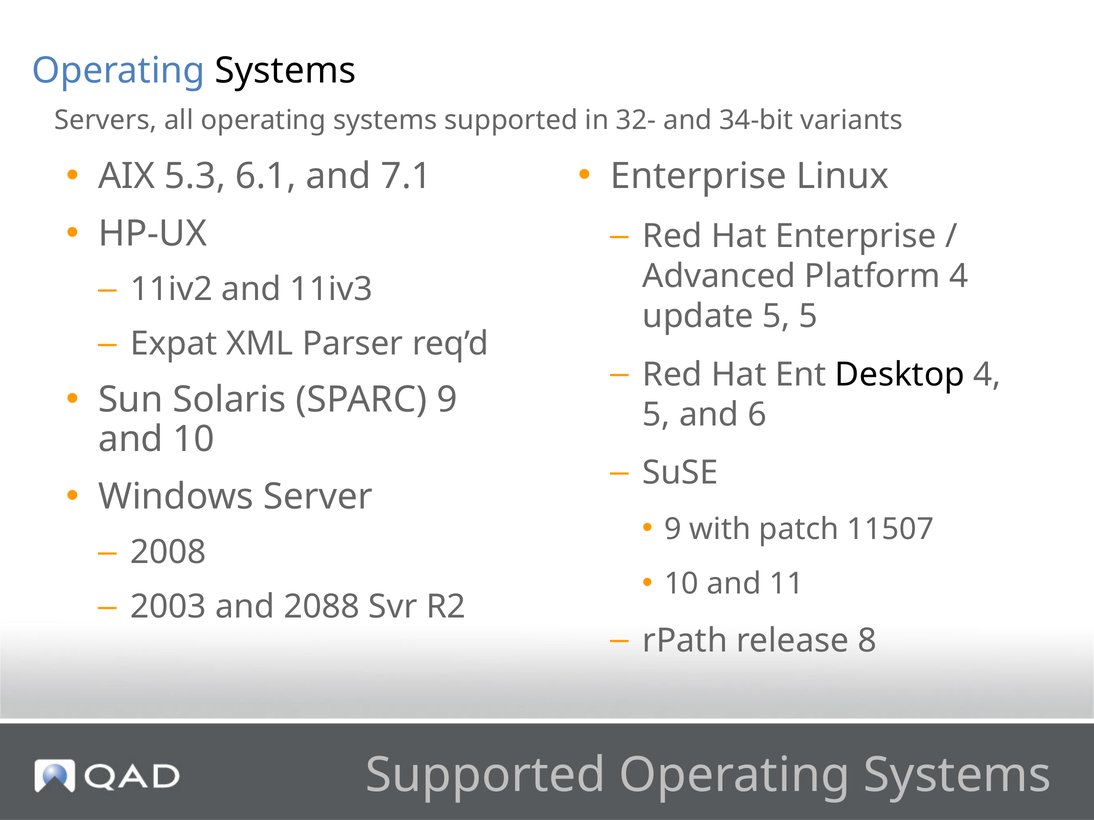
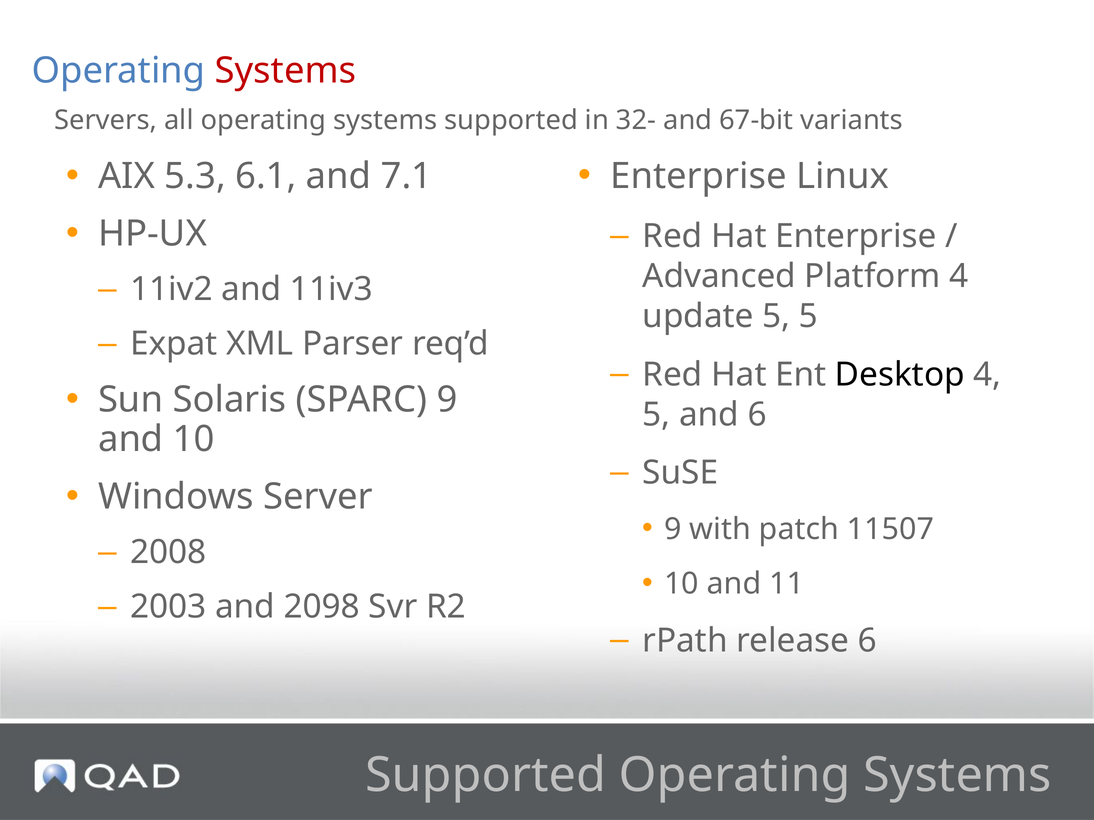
Systems at (286, 71) colour: black -> red
34-bit: 34-bit -> 67-bit
2088: 2088 -> 2098
release 8: 8 -> 6
